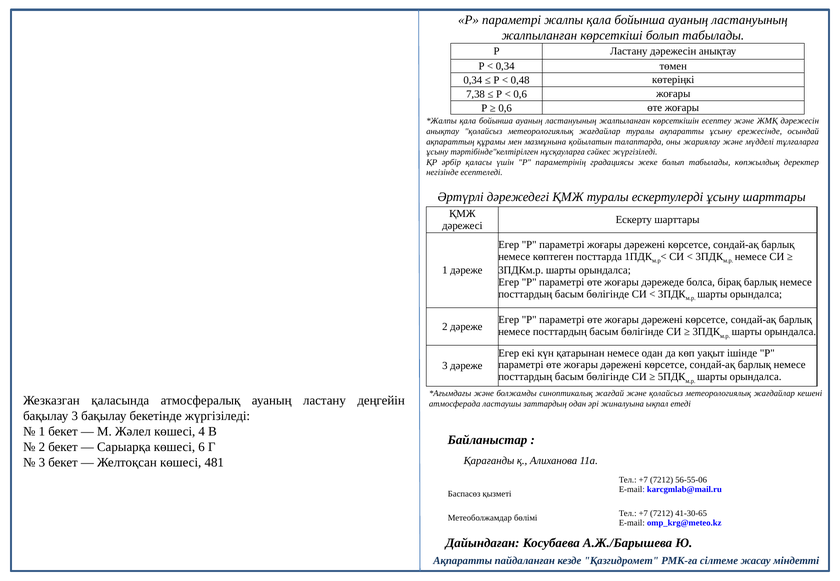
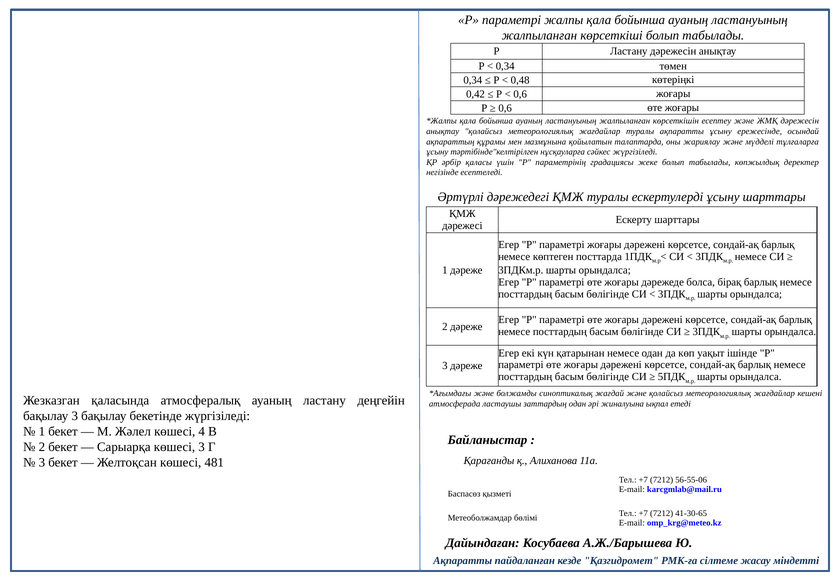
7,38: 7,38 -> 0,42
көшесі 6: 6 -> 3
